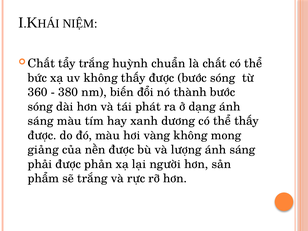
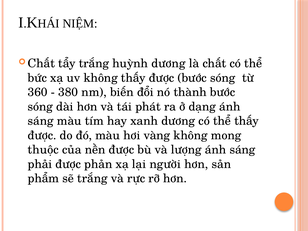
huỳnh chuẩn: chuẩn -> dương
giảng: giảng -> thuộc
